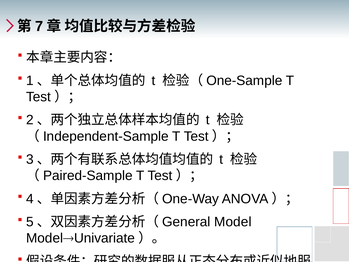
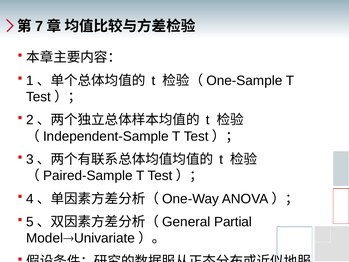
Model at (233, 222): Model -> Partial
